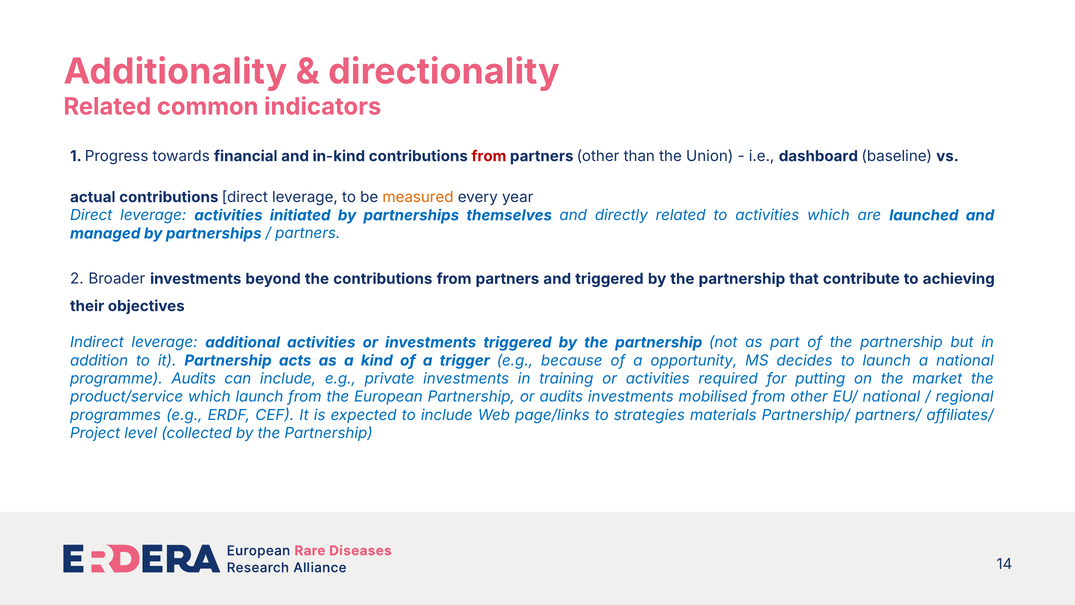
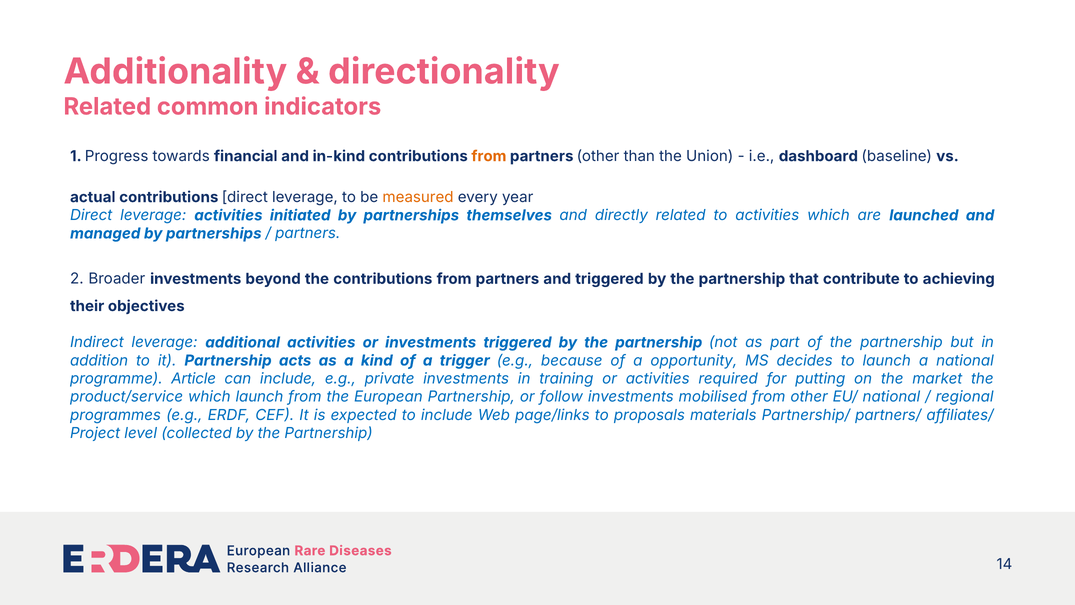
from at (489, 156) colour: red -> orange
programme Audits: Audits -> Article
or audits: audits -> follow
strategies: strategies -> proposals
